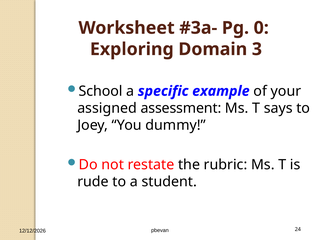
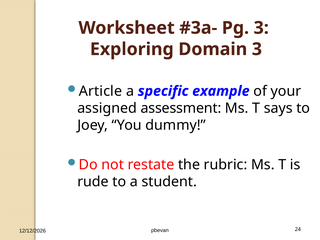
Pg 0: 0 -> 3
School: School -> Article
